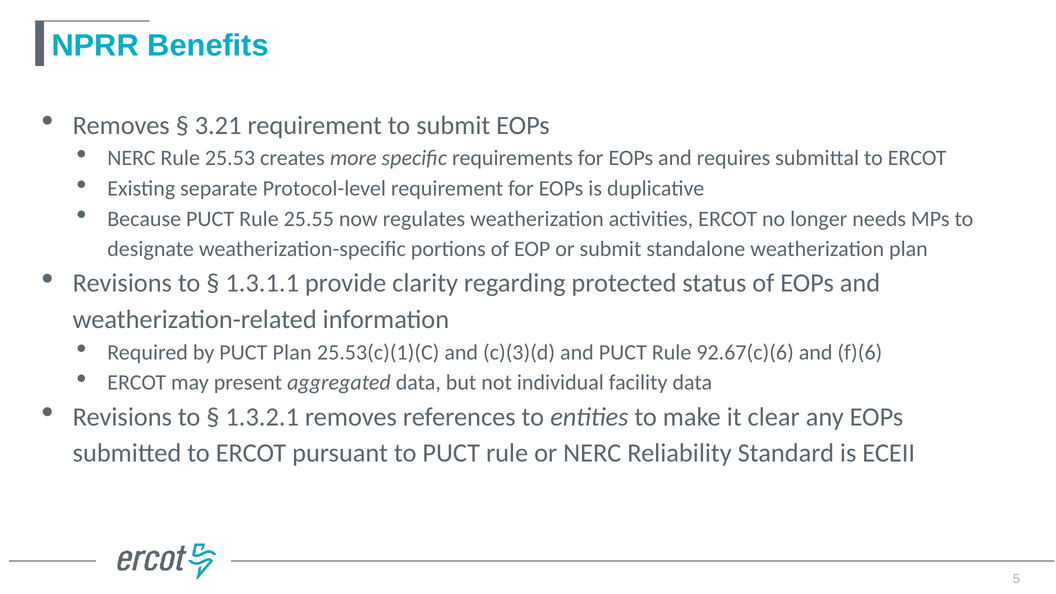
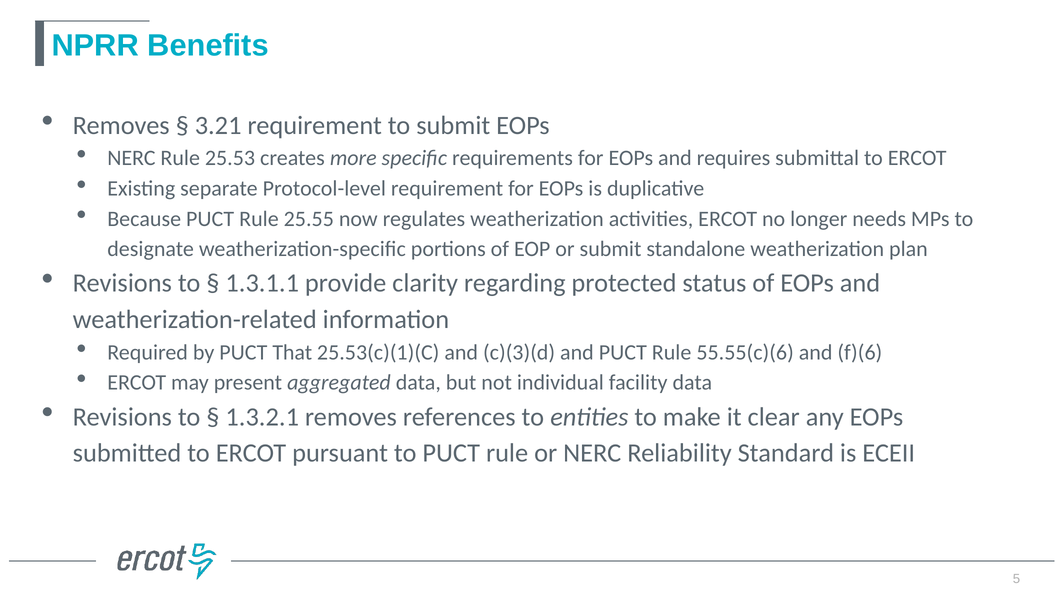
PUCT Plan: Plan -> That
92.67(c)(6: 92.67(c)(6 -> 55.55(c)(6
